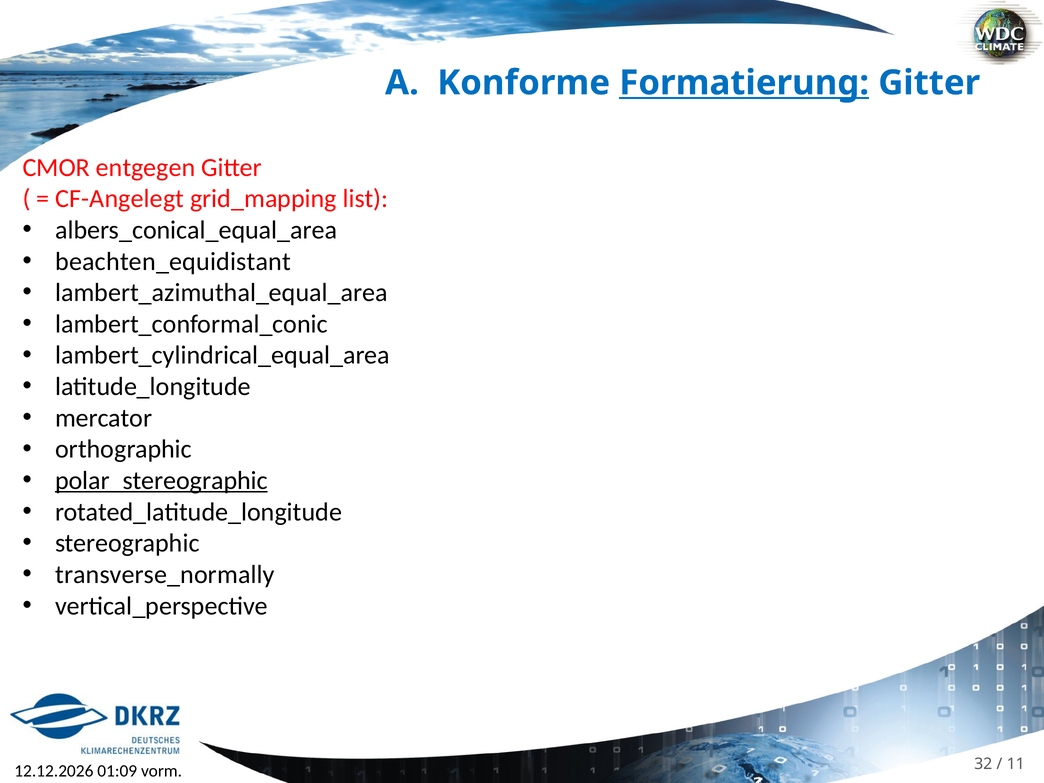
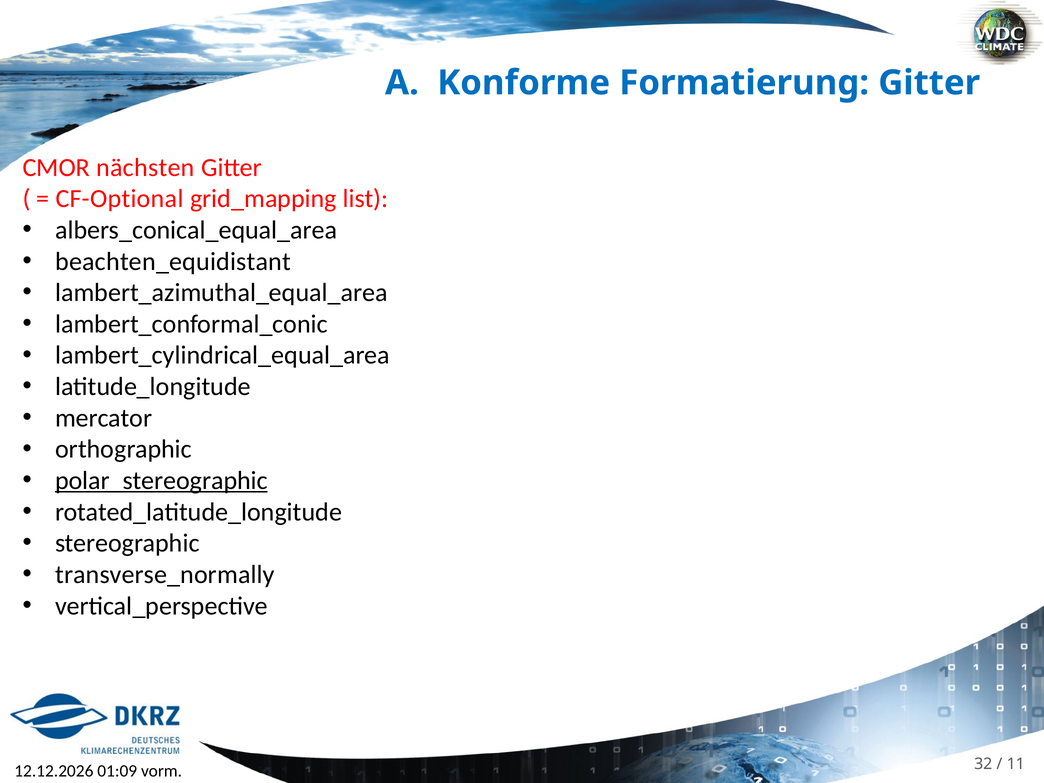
Formatierung underline: present -> none
entgegen: entgegen -> nächsten
CF-Angelegt: CF-Angelegt -> CF-Optional
